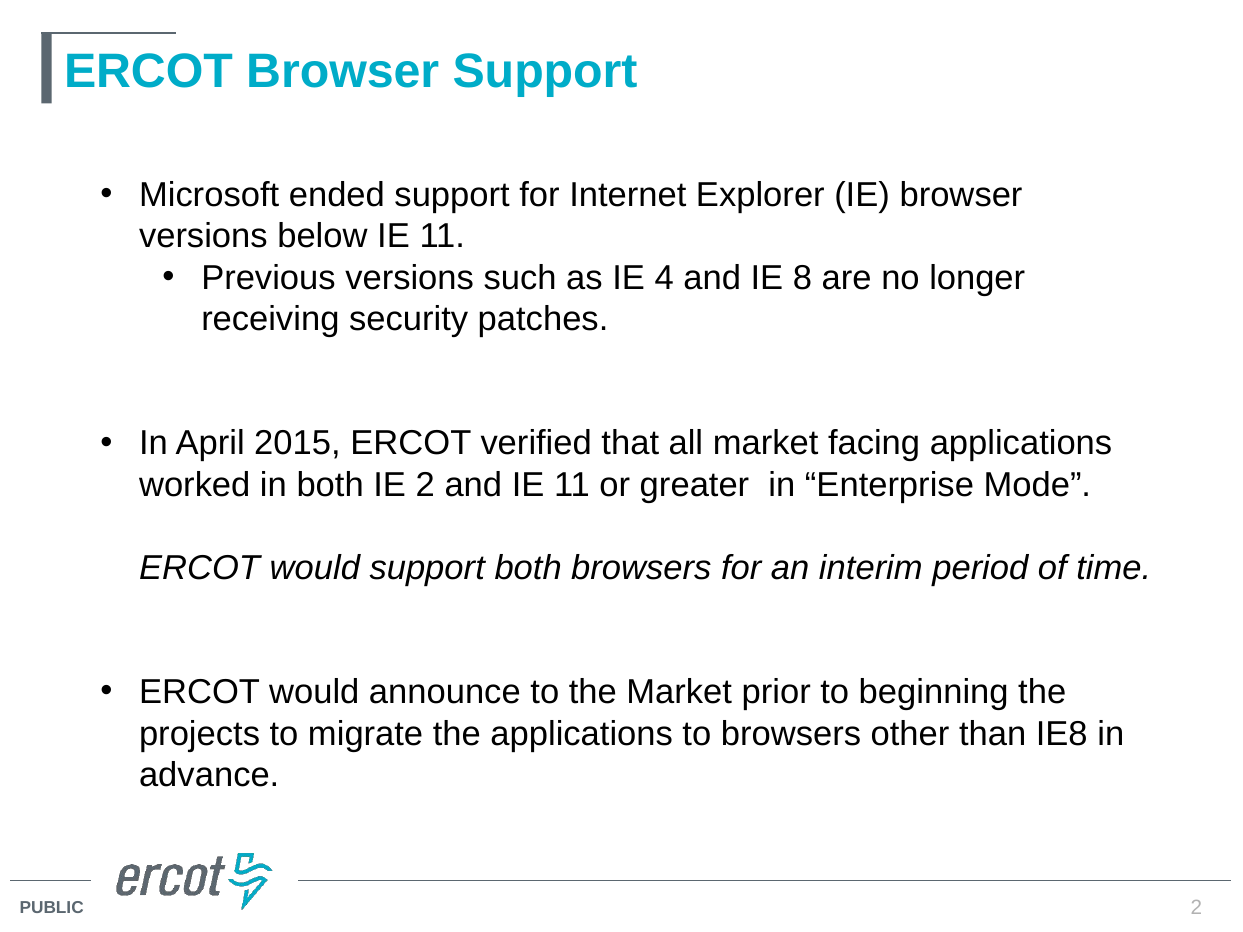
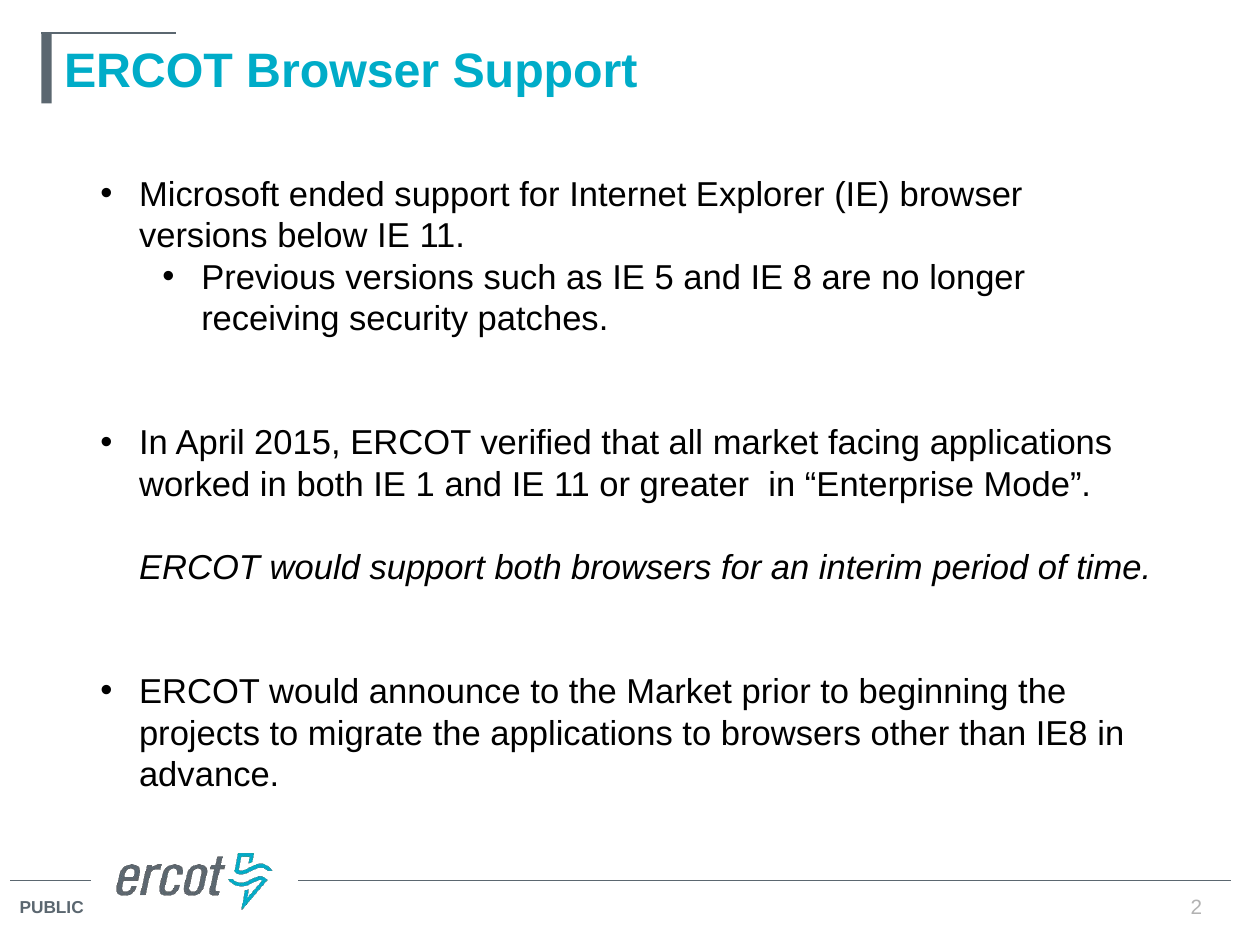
4: 4 -> 5
IE 2: 2 -> 1
